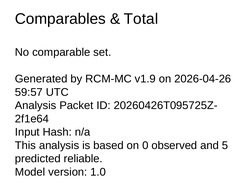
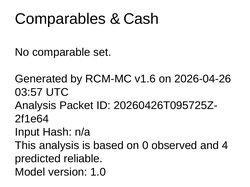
Total: Total -> Cash
v1.9: v1.9 -> v1.6
59:57: 59:57 -> 03:57
5: 5 -> 4
